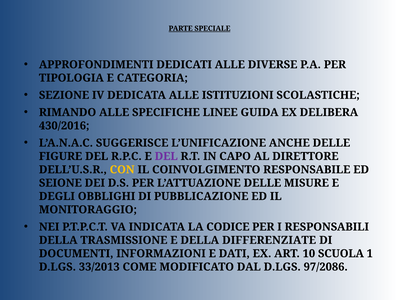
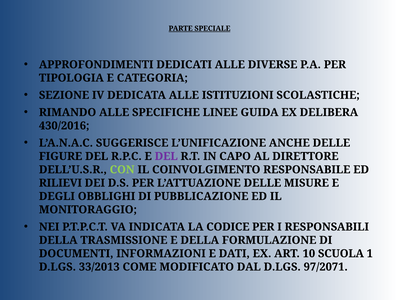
CON colour: yellow -> light green
SEIONE: SEIONE -> RILIEVI
DIFFERENZIATE: DIFFERENZIATE -> FORMULAZIONE
97/2086: 97/2086 -> 97/2071
